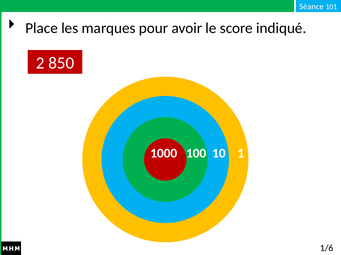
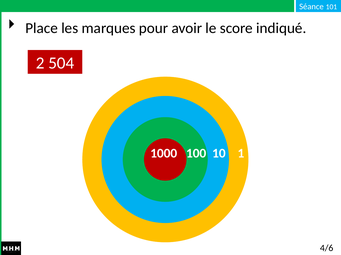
850: 850 -> 504
1/6: 1/6 -> 4/6
